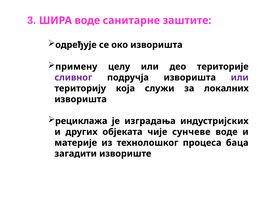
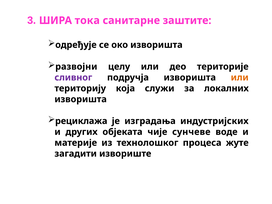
вoдe: вoдe -> тока
примену: примену -> развојни
или at (240, 77) colour: purple -> orange
баца: баца -> жуте
